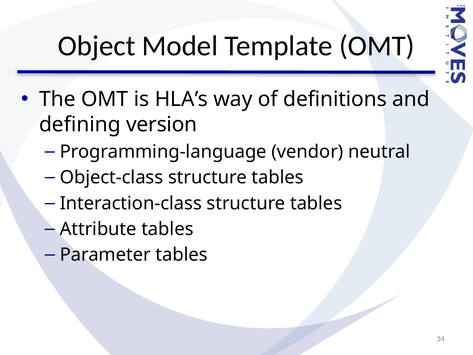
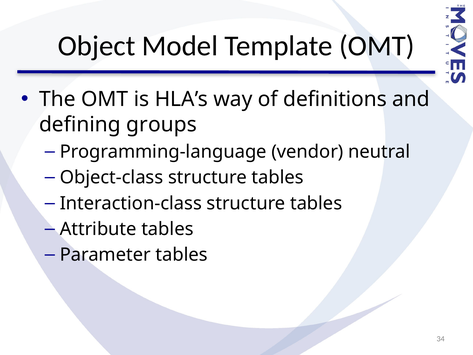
version: version -> groups
